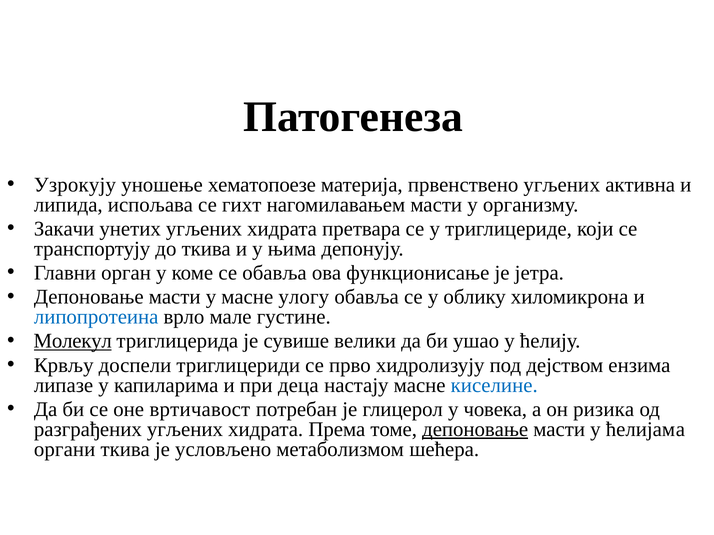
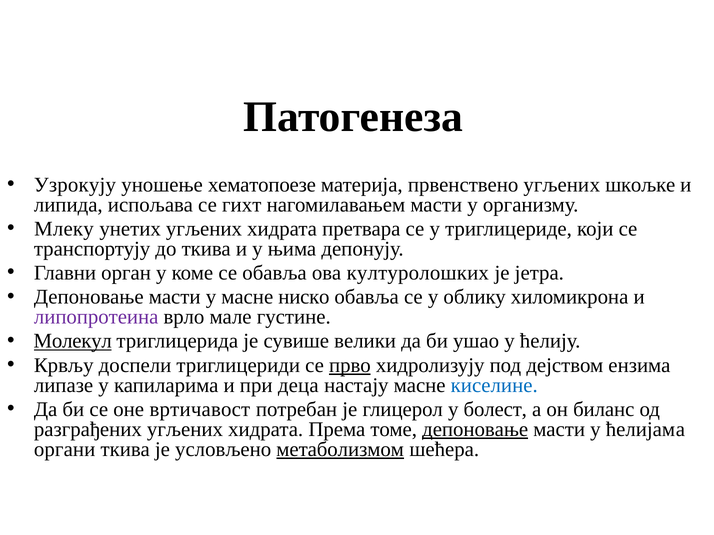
активна: активна -> шкољке
Закачи: Закачи -> Млеку
функционисање: функционисање -> културолошких
улогу: улогу -> ниско
липопротеина colour: blue -> purple
прво underline: none -> present
човека: човека -> бoлeст
ризика: ризика -> биланс
метаболизмом underline: none -> present
